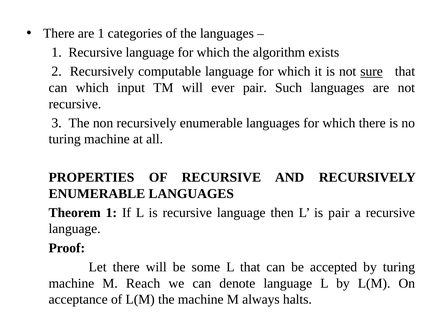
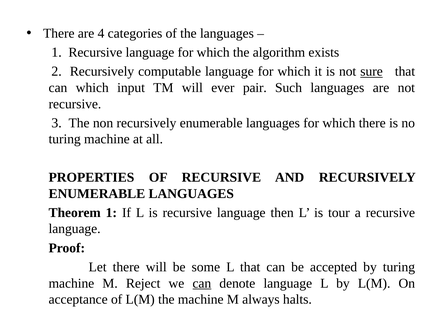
are 1: 1 -> 4
is pair: pair -> tour
Reach: Reach -> Reject
can at (202, 284) underline: none -> present
